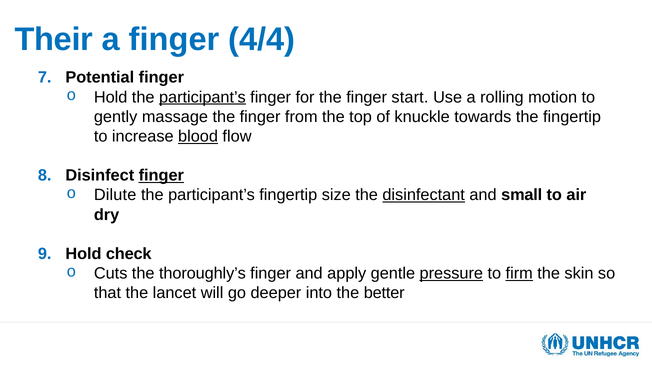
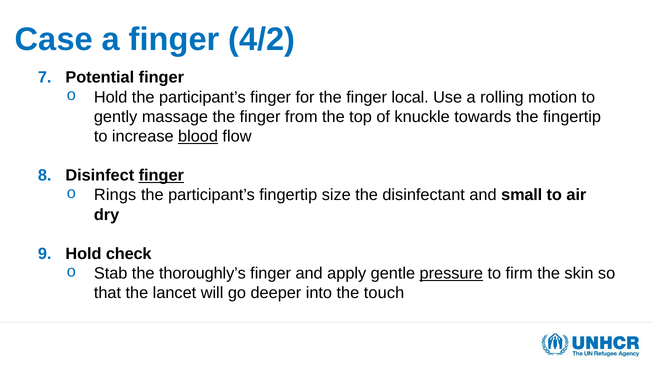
Their: Their -> Case
4/4: 4/4 -> 4/2
participant’s at (202, 97) underline: present -> none
start: start -> local
Dilute: Dilute -> Rings
disinfectant underline: present -> none
Cuts: Cuts -> Stab
firm underline: present -> none
better: better -> touch
